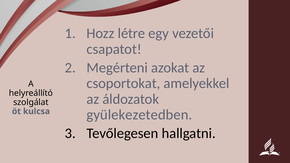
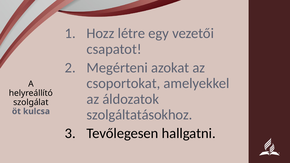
gyülekezetedben: gyülekezetedben -> szolgáltatásokhoz
